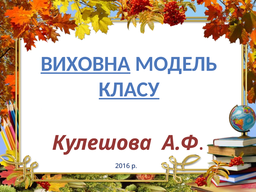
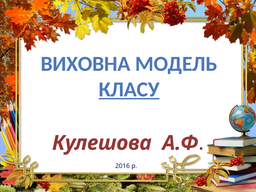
ВИХОВНА underline: present -> none
